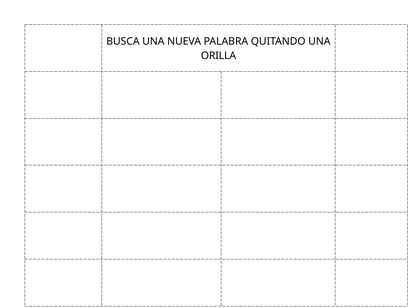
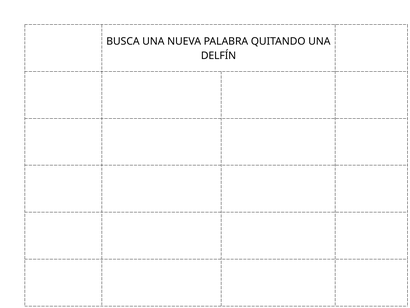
ORILLA: ORILLA -> DELFÍN
